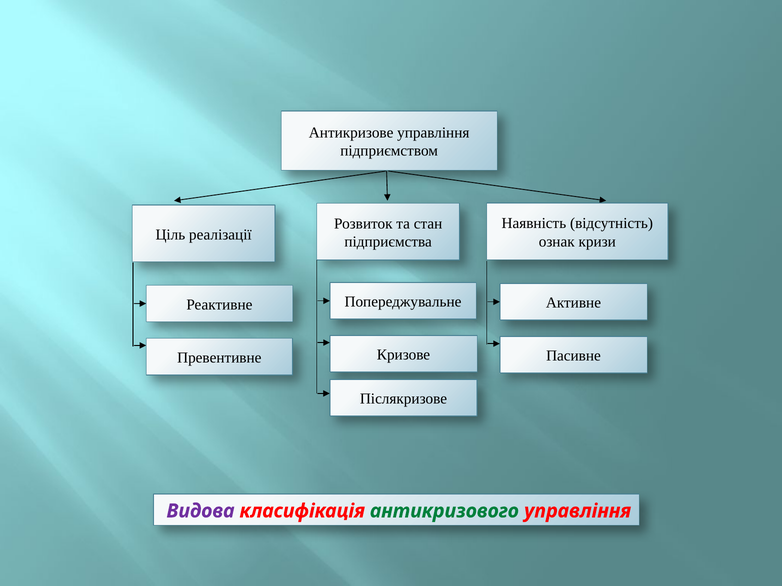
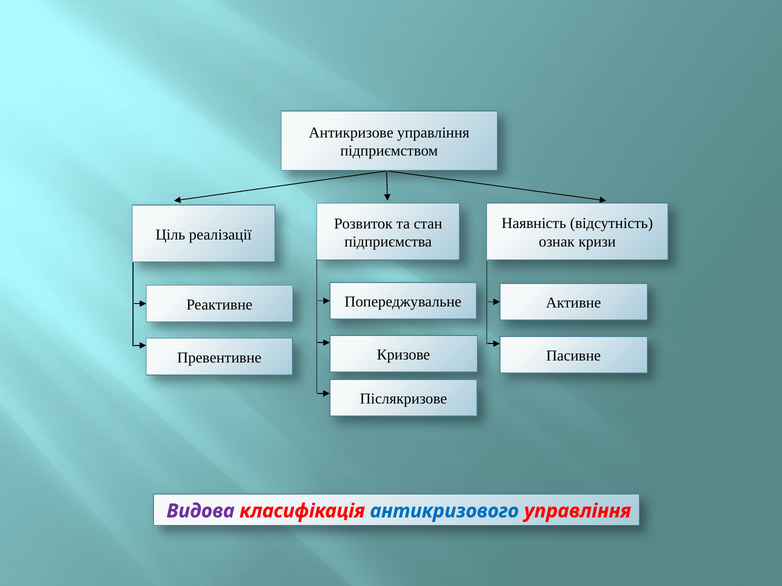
антикризового colour: green -> blue
